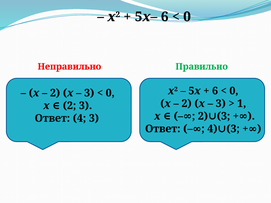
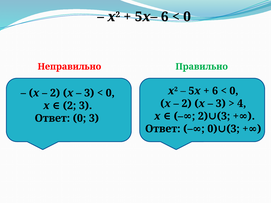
1: 1 -> 4
Ответ 4: 4 -> 0
4 at (212, 129): 4 -> 0
